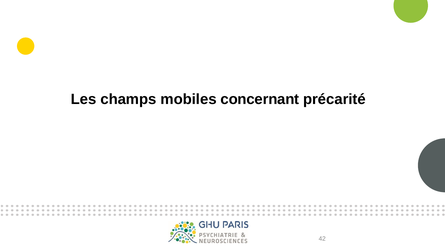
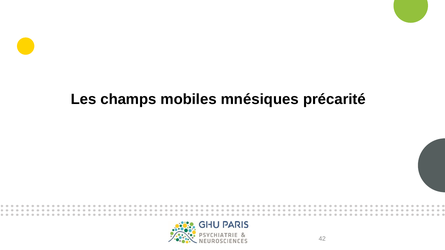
concernant: concernant -> mnésiques
